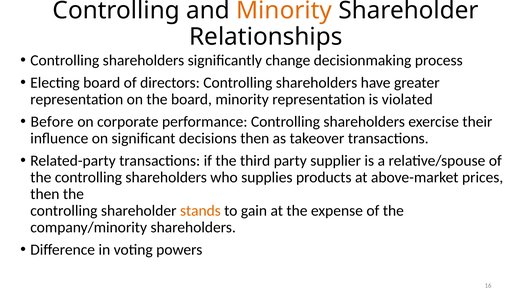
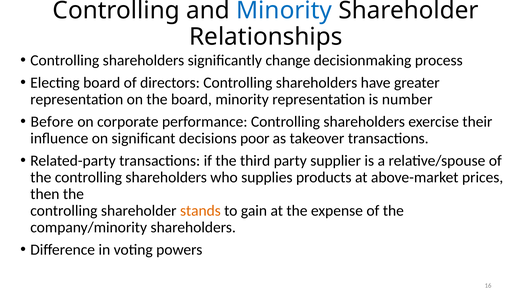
Minority at (284, 11) colour: orange -> blue
violated: violated -> number
decisions then: then -> poor
